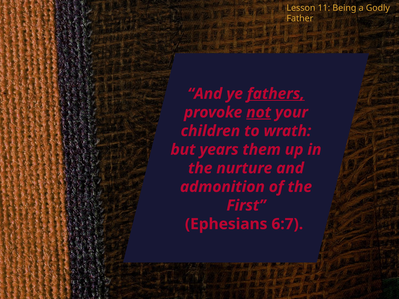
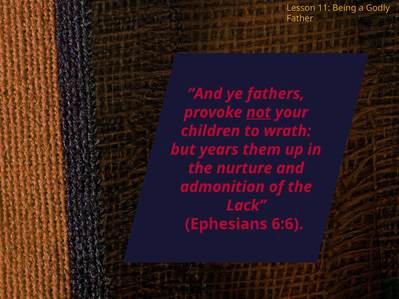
fathers underline: present -> none
First: First -> Lack
6:7: 6:7 -> 6:6
